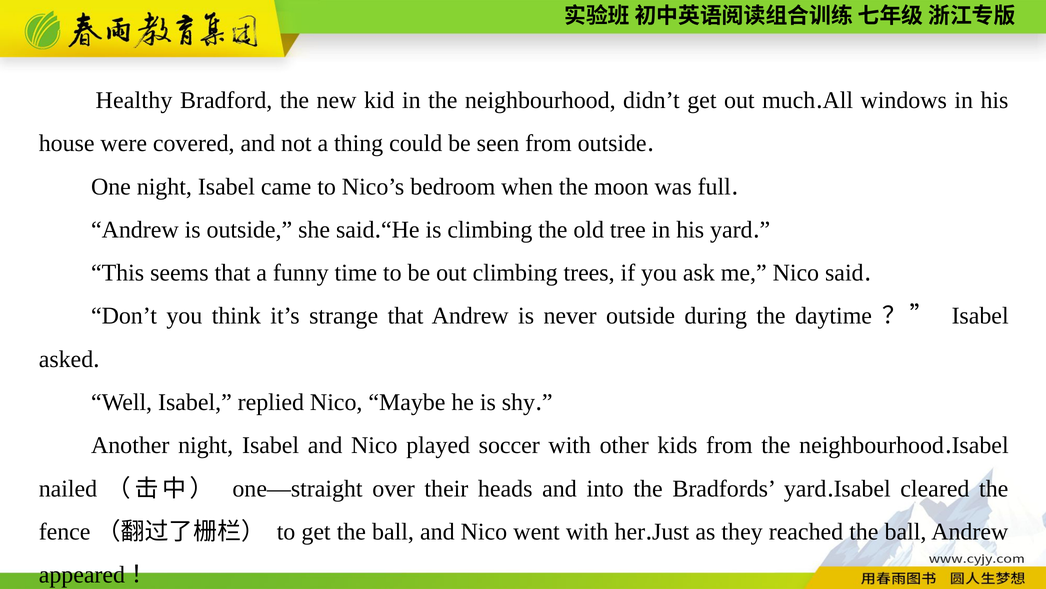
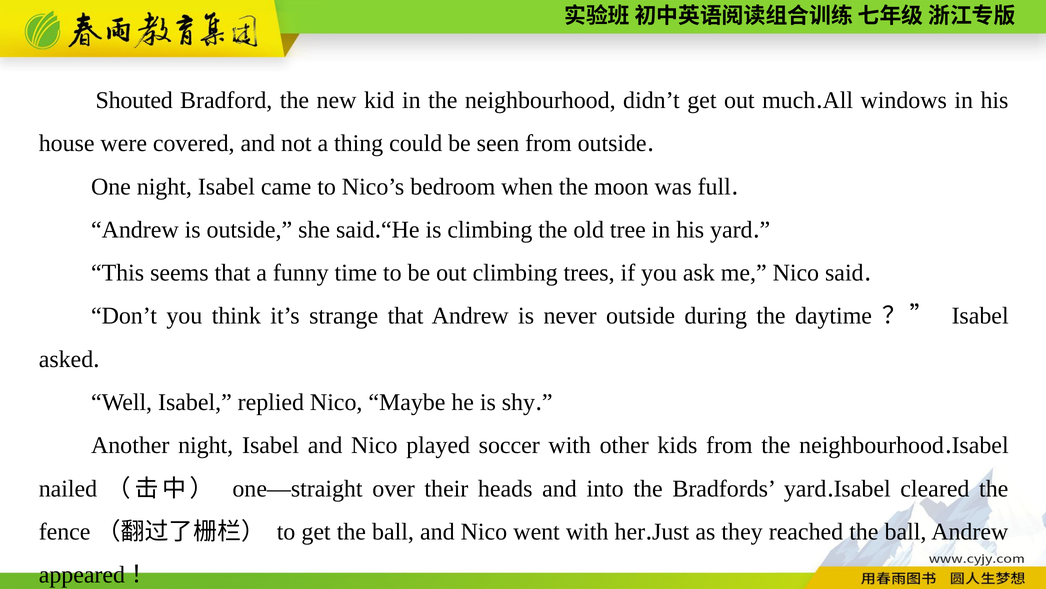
Healthy: Healthy -> Shouted
